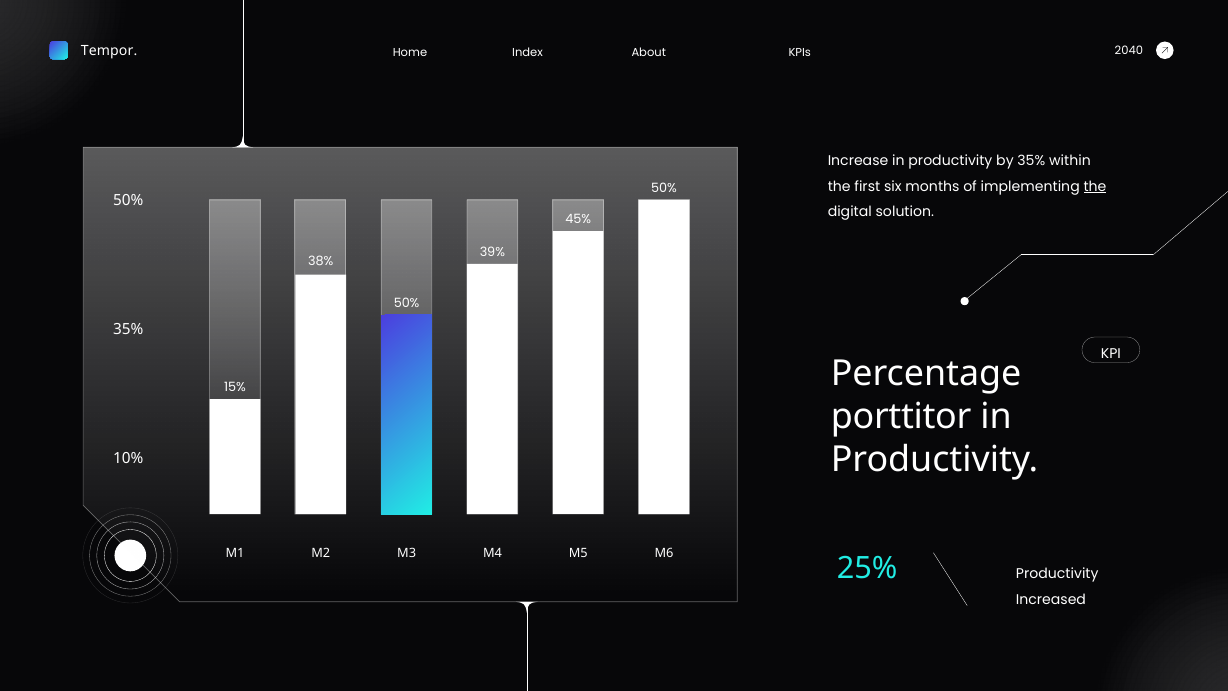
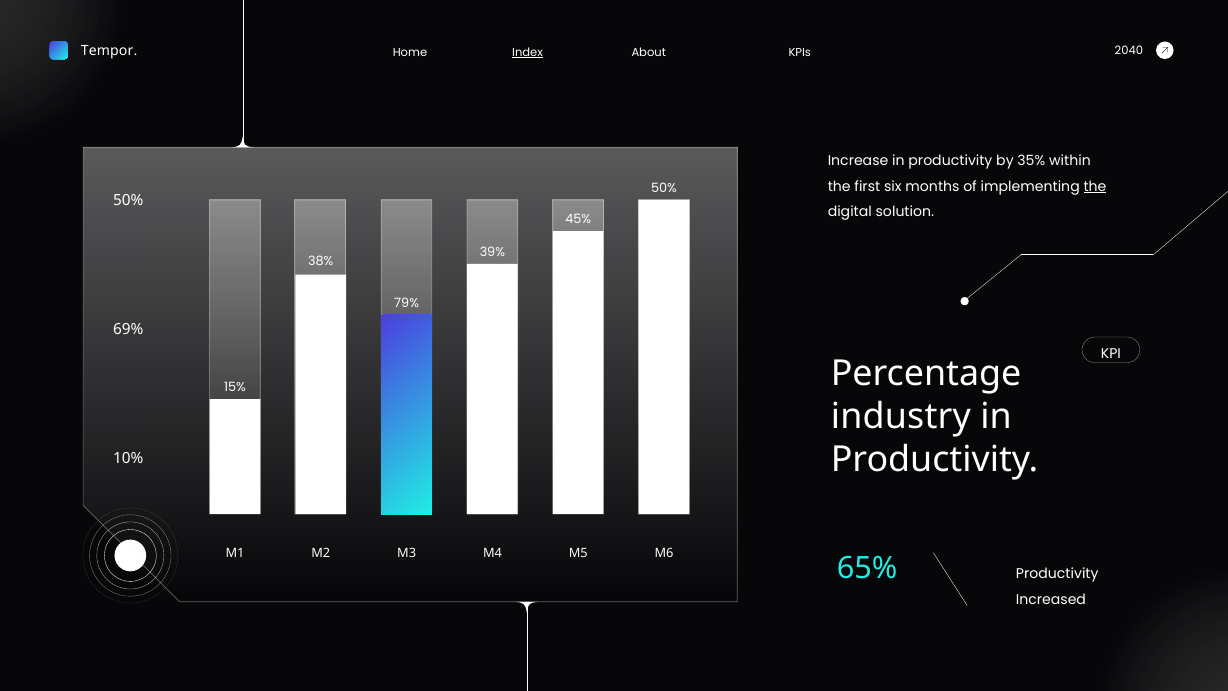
Index underline: none -> present
50% at (407, 303): 50% -> 79%
35% at (128, 329): 35% -> 69%
porttitor: porttitor -> industry
25%: 25% -> 65%
